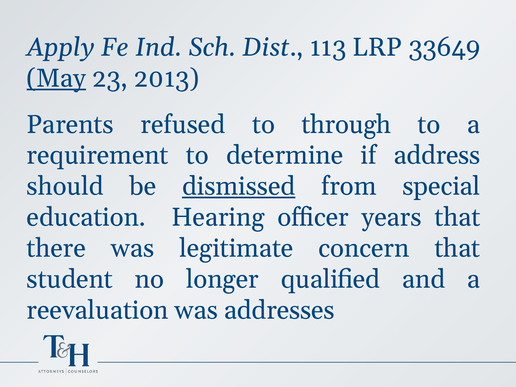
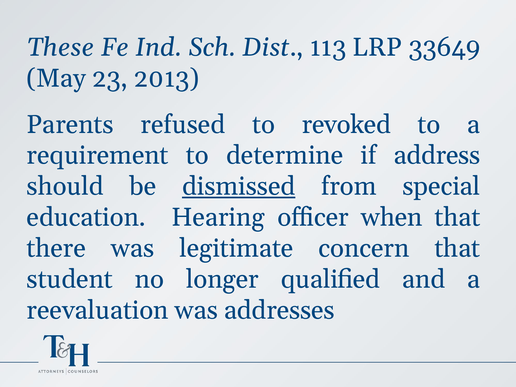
Apply: Apply -> These
May underline: present -> none
through: through -> revoked
years: years -> when
